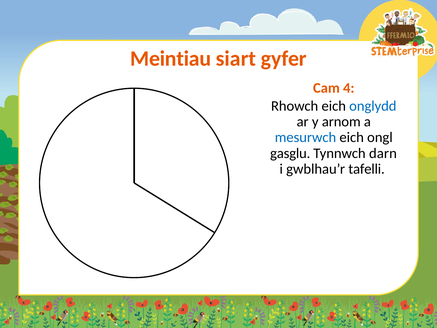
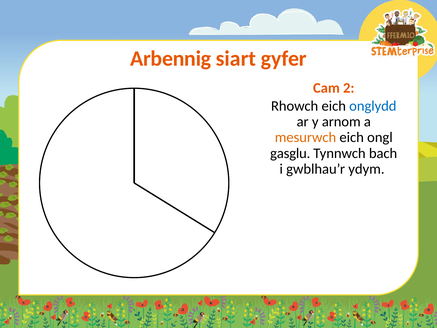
Meintiau: Meintiau -> Arbennig
4: 4 -> 2
mesurwch colour: blue -> orange
darn: darn -> bach
tafelli: tafelli -> ydym
